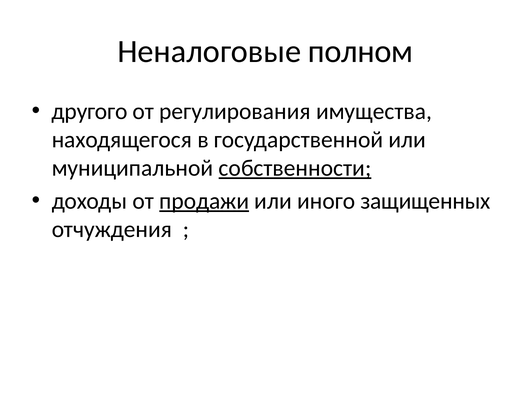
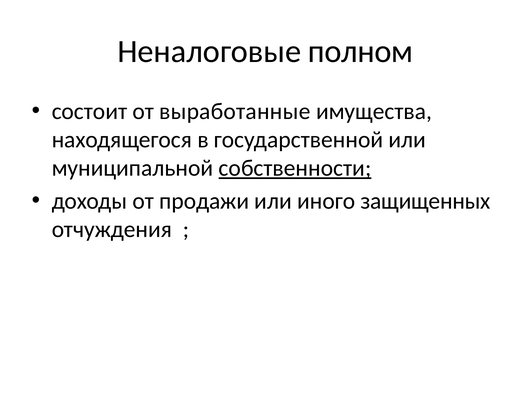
другого: другого -> состоит
регулирования: регулирования -> выработанные
продажи underline: present -> none
